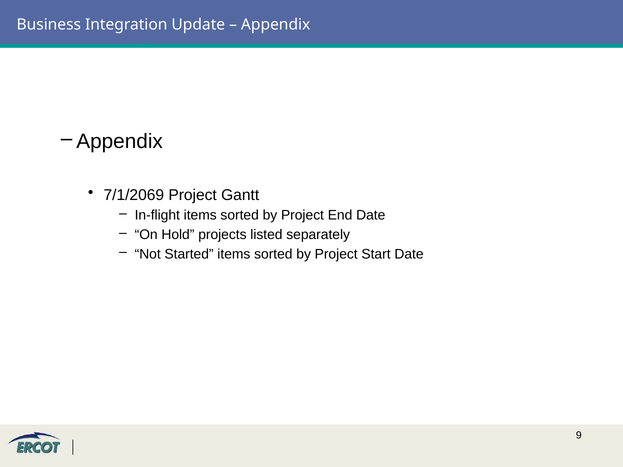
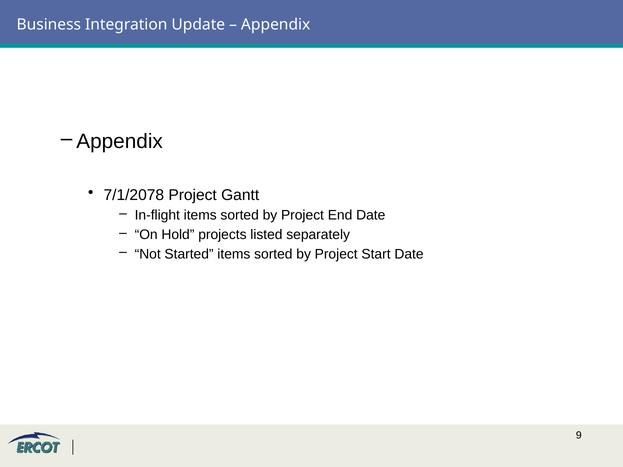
7/1/2069: 7/1/2069 -> 7/1/2078
